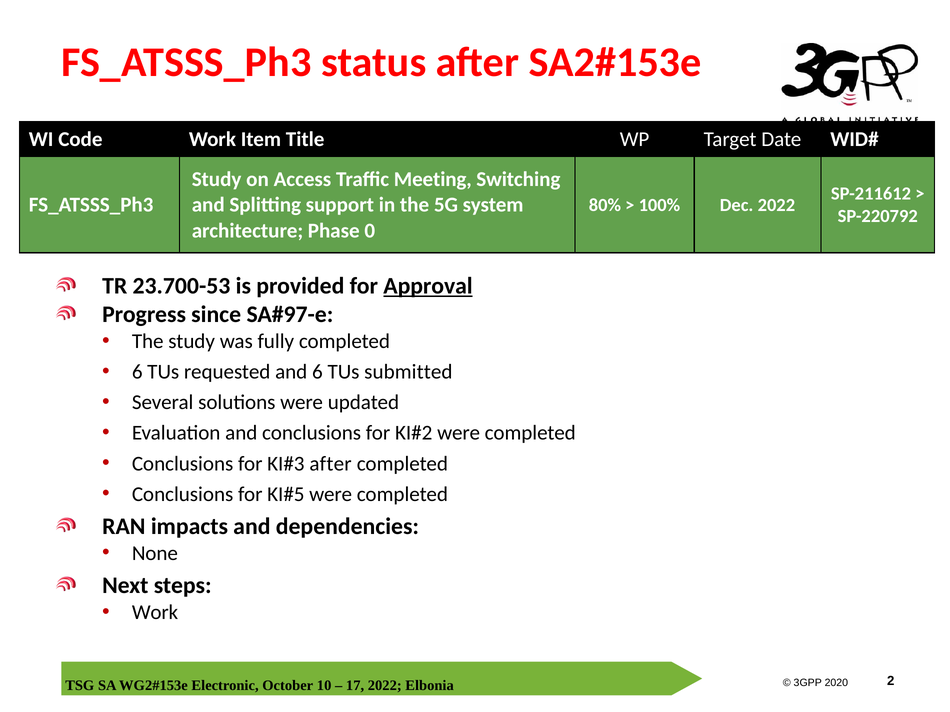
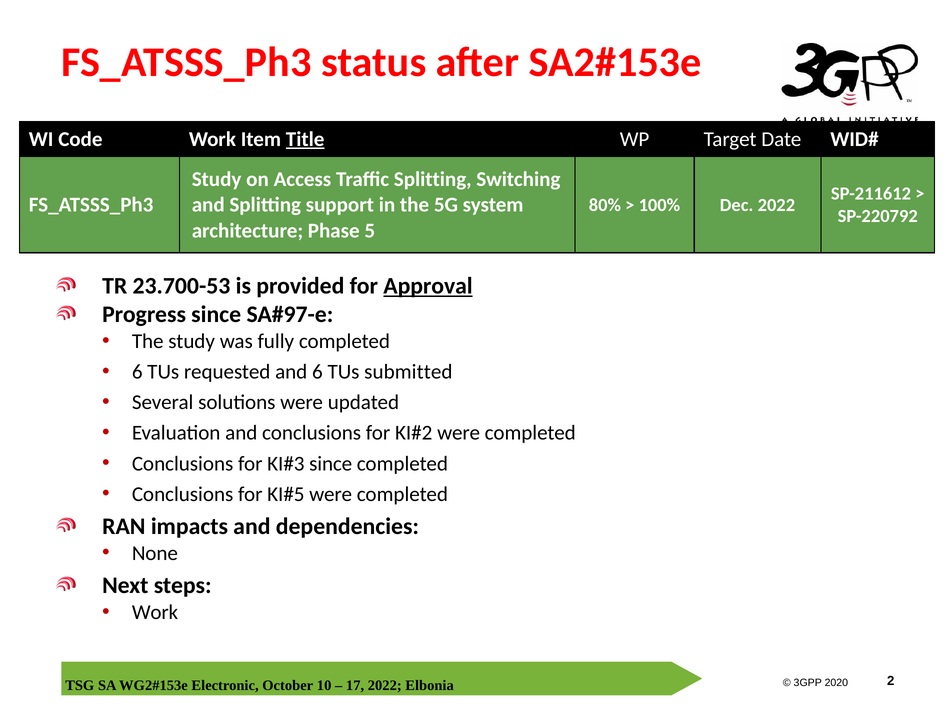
Title underline: none -> present
Traffic Meeting: Meeting -> Splitting
0: 0 -> 5
after at (331, 464): after -> since
